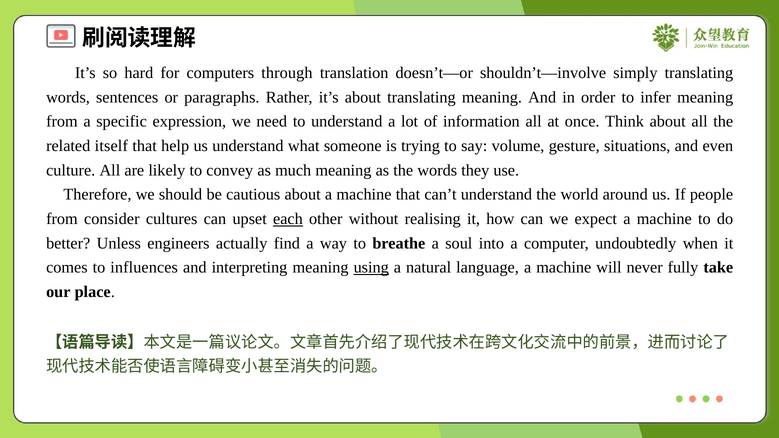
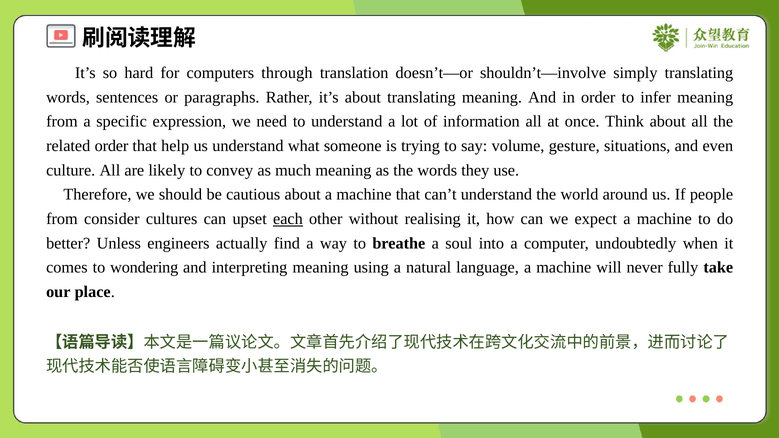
related itself: itself -> order
influences: influences -> wondering
using underline: present -> none
